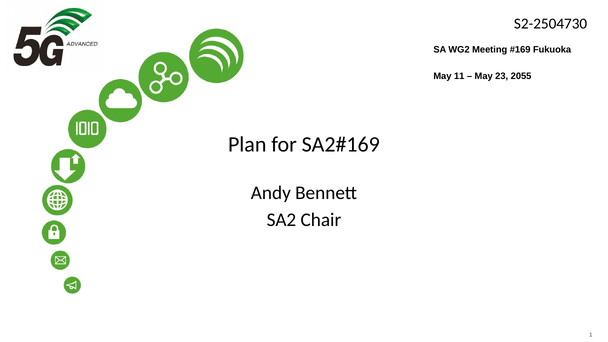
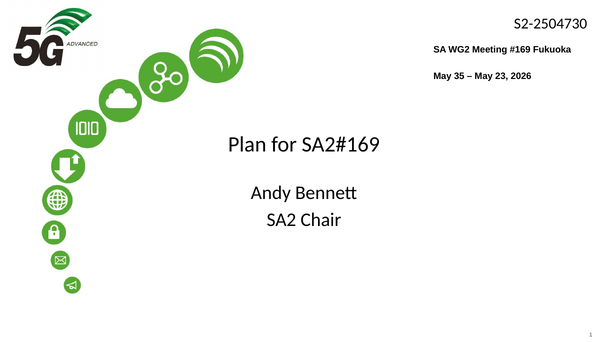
11: 11 -> 35
2055: 2055 -> 2026
